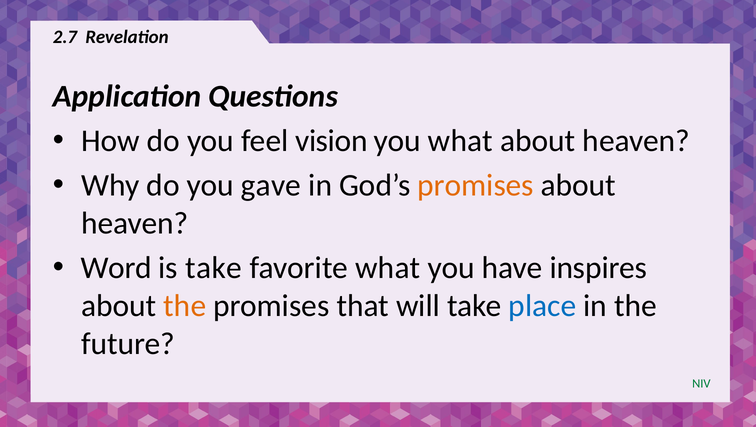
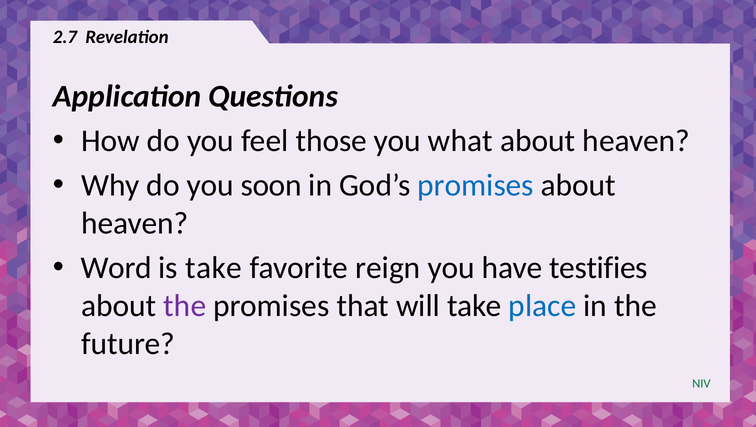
vision: vision -> those
gave: gave -> soon
promises at (476, 185) colour: orange -> blue
favorite what: what -> reign
inspires: inspires -> testifies
the at (185, 305) colour: orange -> purple
